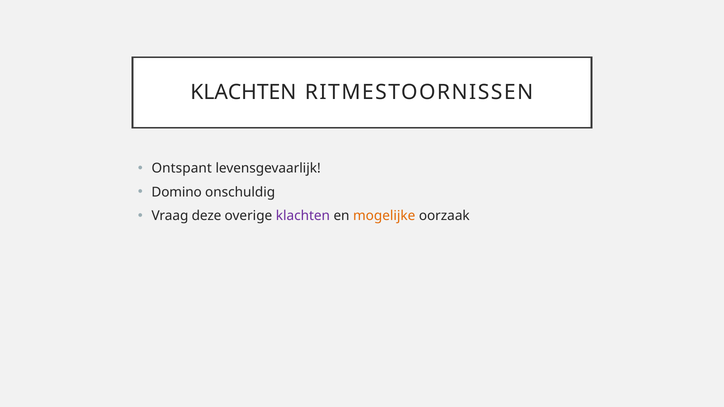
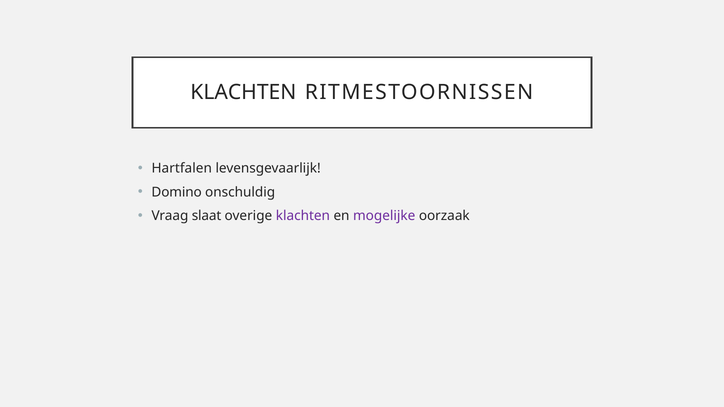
Ontspant: Ontspant -> Hartfalen
deze: deze -> slaat
mogelijke colour: orange -> purple
